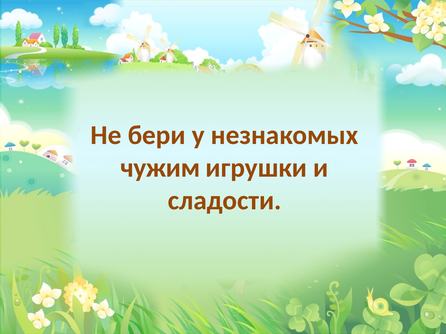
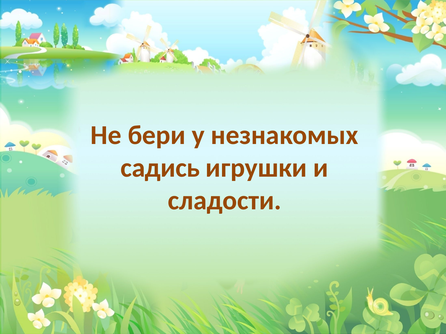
чужим: чужим -> садись
